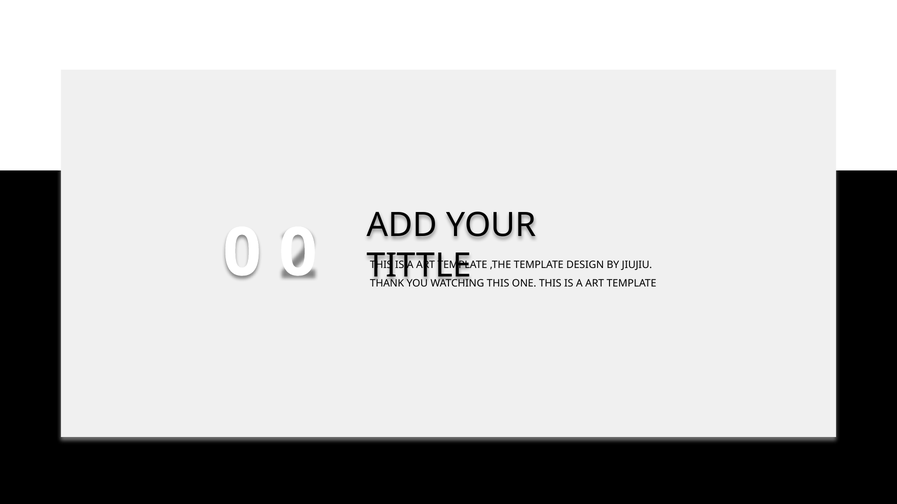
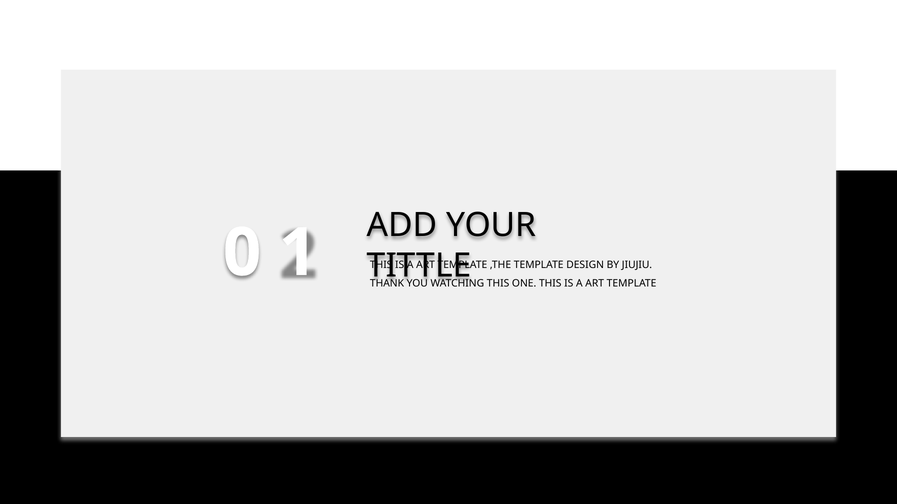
0 0: 0 -> 1
